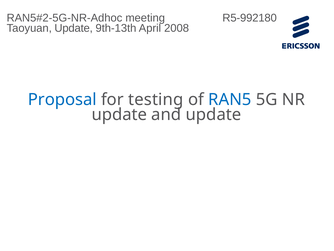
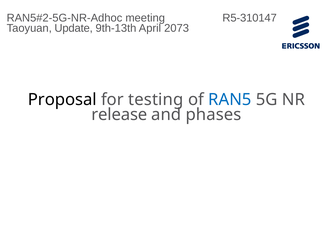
R5-992180: R5-992180 -> R5-310147
2008: 2008 -> 2073
Proposal colour: blue -> black
update at (119, 114): update -> release
and update: update -> phases
